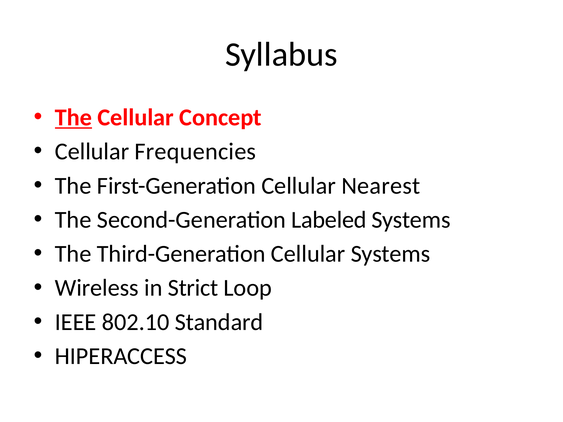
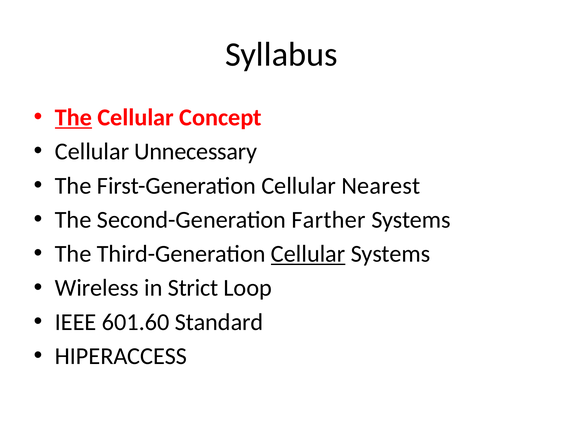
Frequencies: Frequencies -> Unnecessary
Labeled: Labeled -> Farther
Cellular at (308, 254) underline: none -> present
802.10: 802.10 -> 601.60
